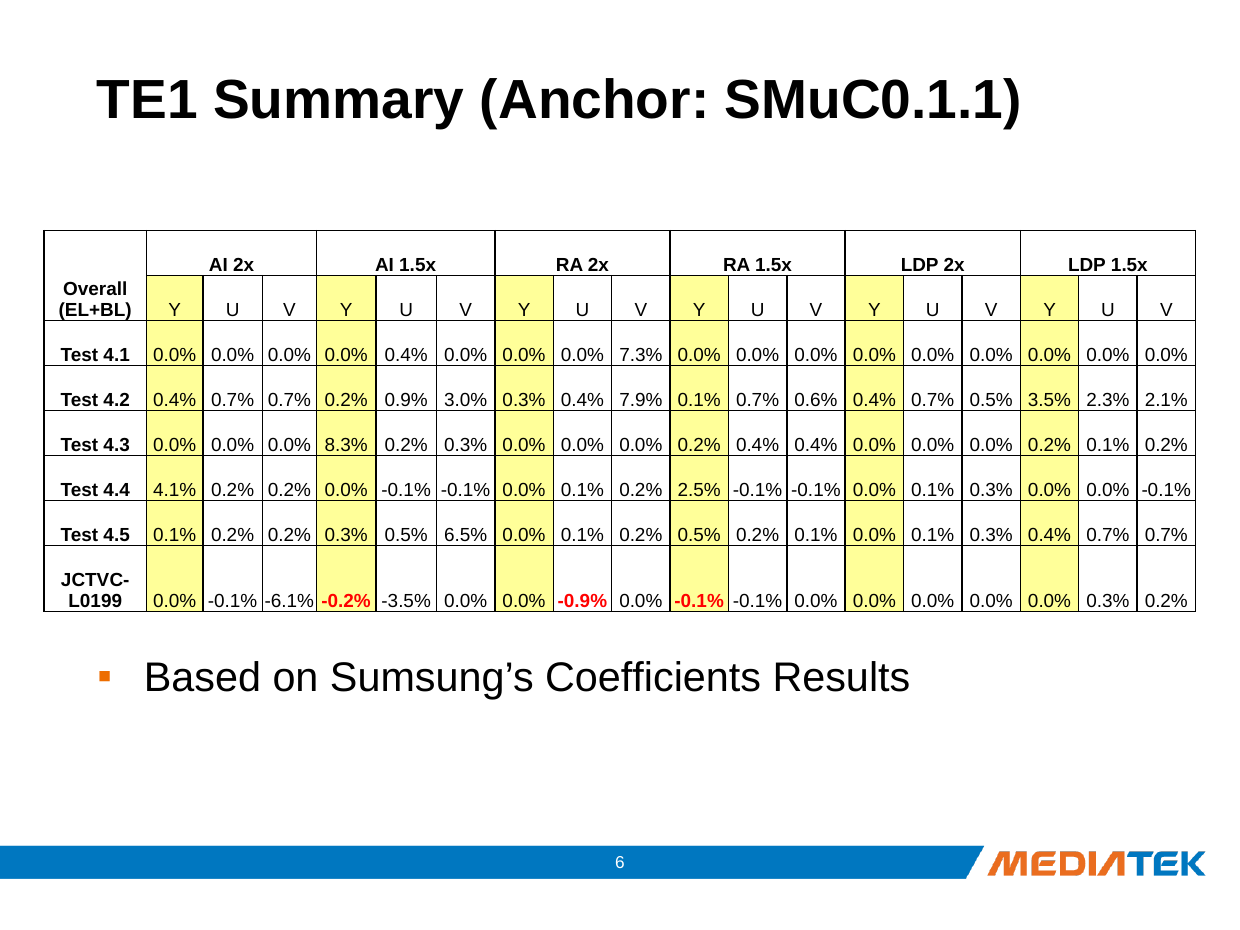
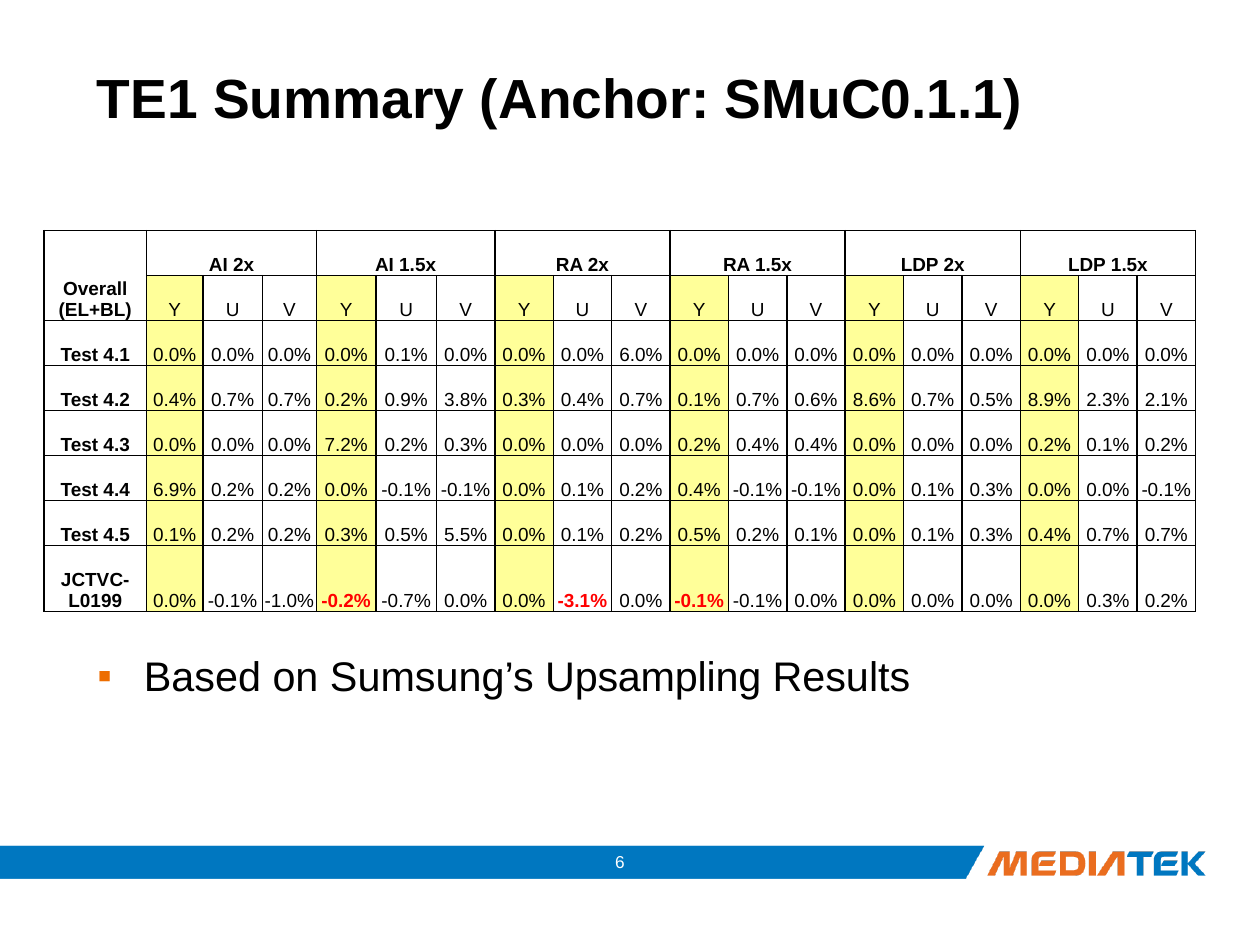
0.0% 0.0% 0.4%: 0.4% -> 0.1%
7.3%: 7.3% -> 6.0%
3.0%: 3.0% -> 3.8%
7.9% at (641, 400): 7.9% -> 0.7%
0.6% 0.4%: 0.4% -> 8.6%
3.5%: 3.5% -> 8.9%
8.3%: 8.3% -> 7.2%
4.1%: 4.1% -> 6.9%
0.1% 0.2% 2.5%: 2.5% -> 0.4%
6.5%: 6.5% -> 5.5%
-6.1%: -6.1% -> -1.0%
-3.5%: -3.5% -> -0.7%
-0.9%: -0.9% -> -3.1%
Coefficients: Coefficients -> Upsampling
